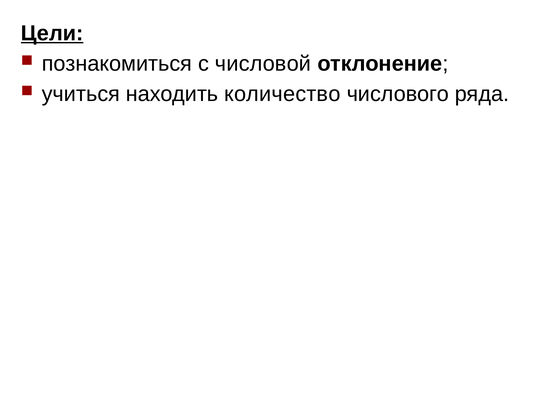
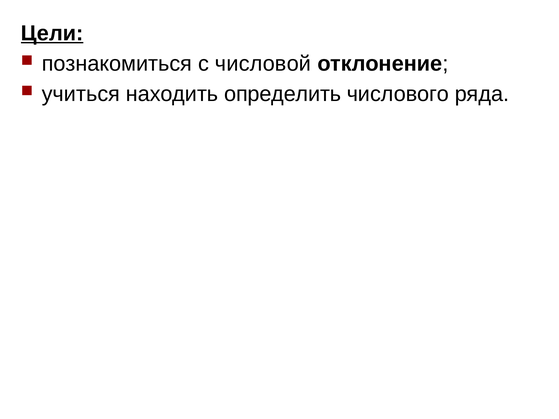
количество: количество -> определить
